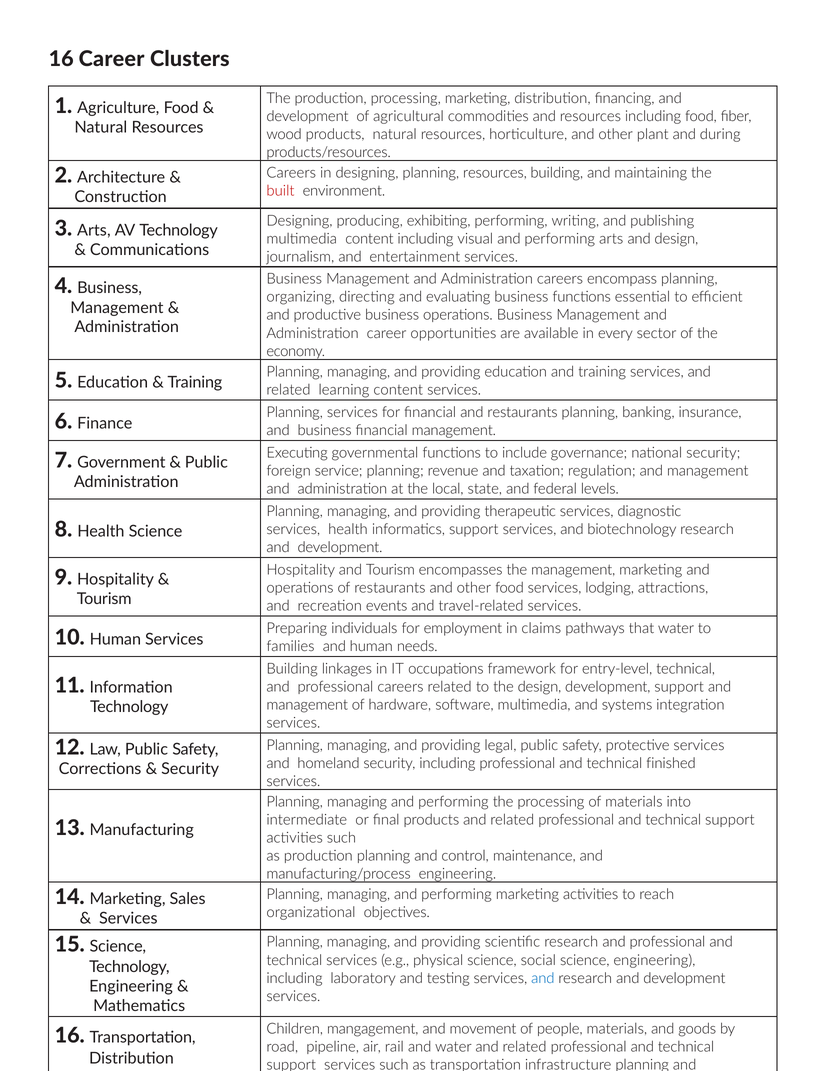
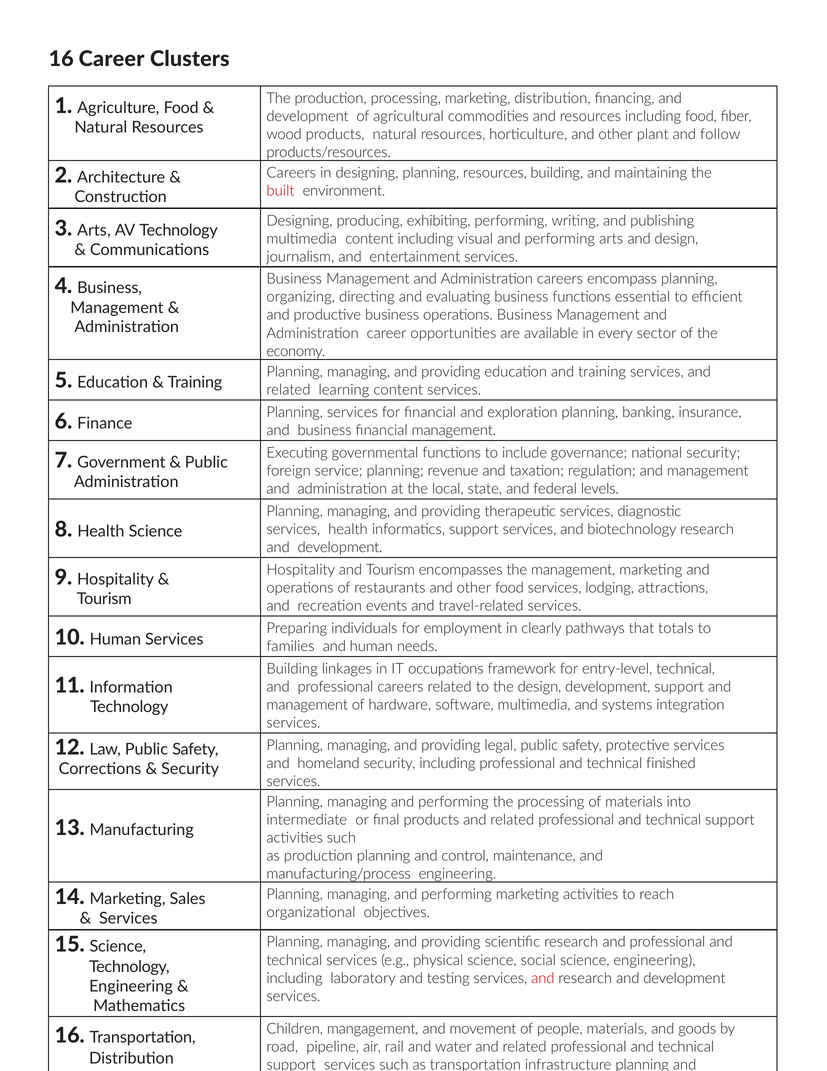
during: during -> follow
and restaurants: restaurants -> exploration
claims: claims -> clearly
that water: water -> totals
and at (543, 977) colour: blue -> red
